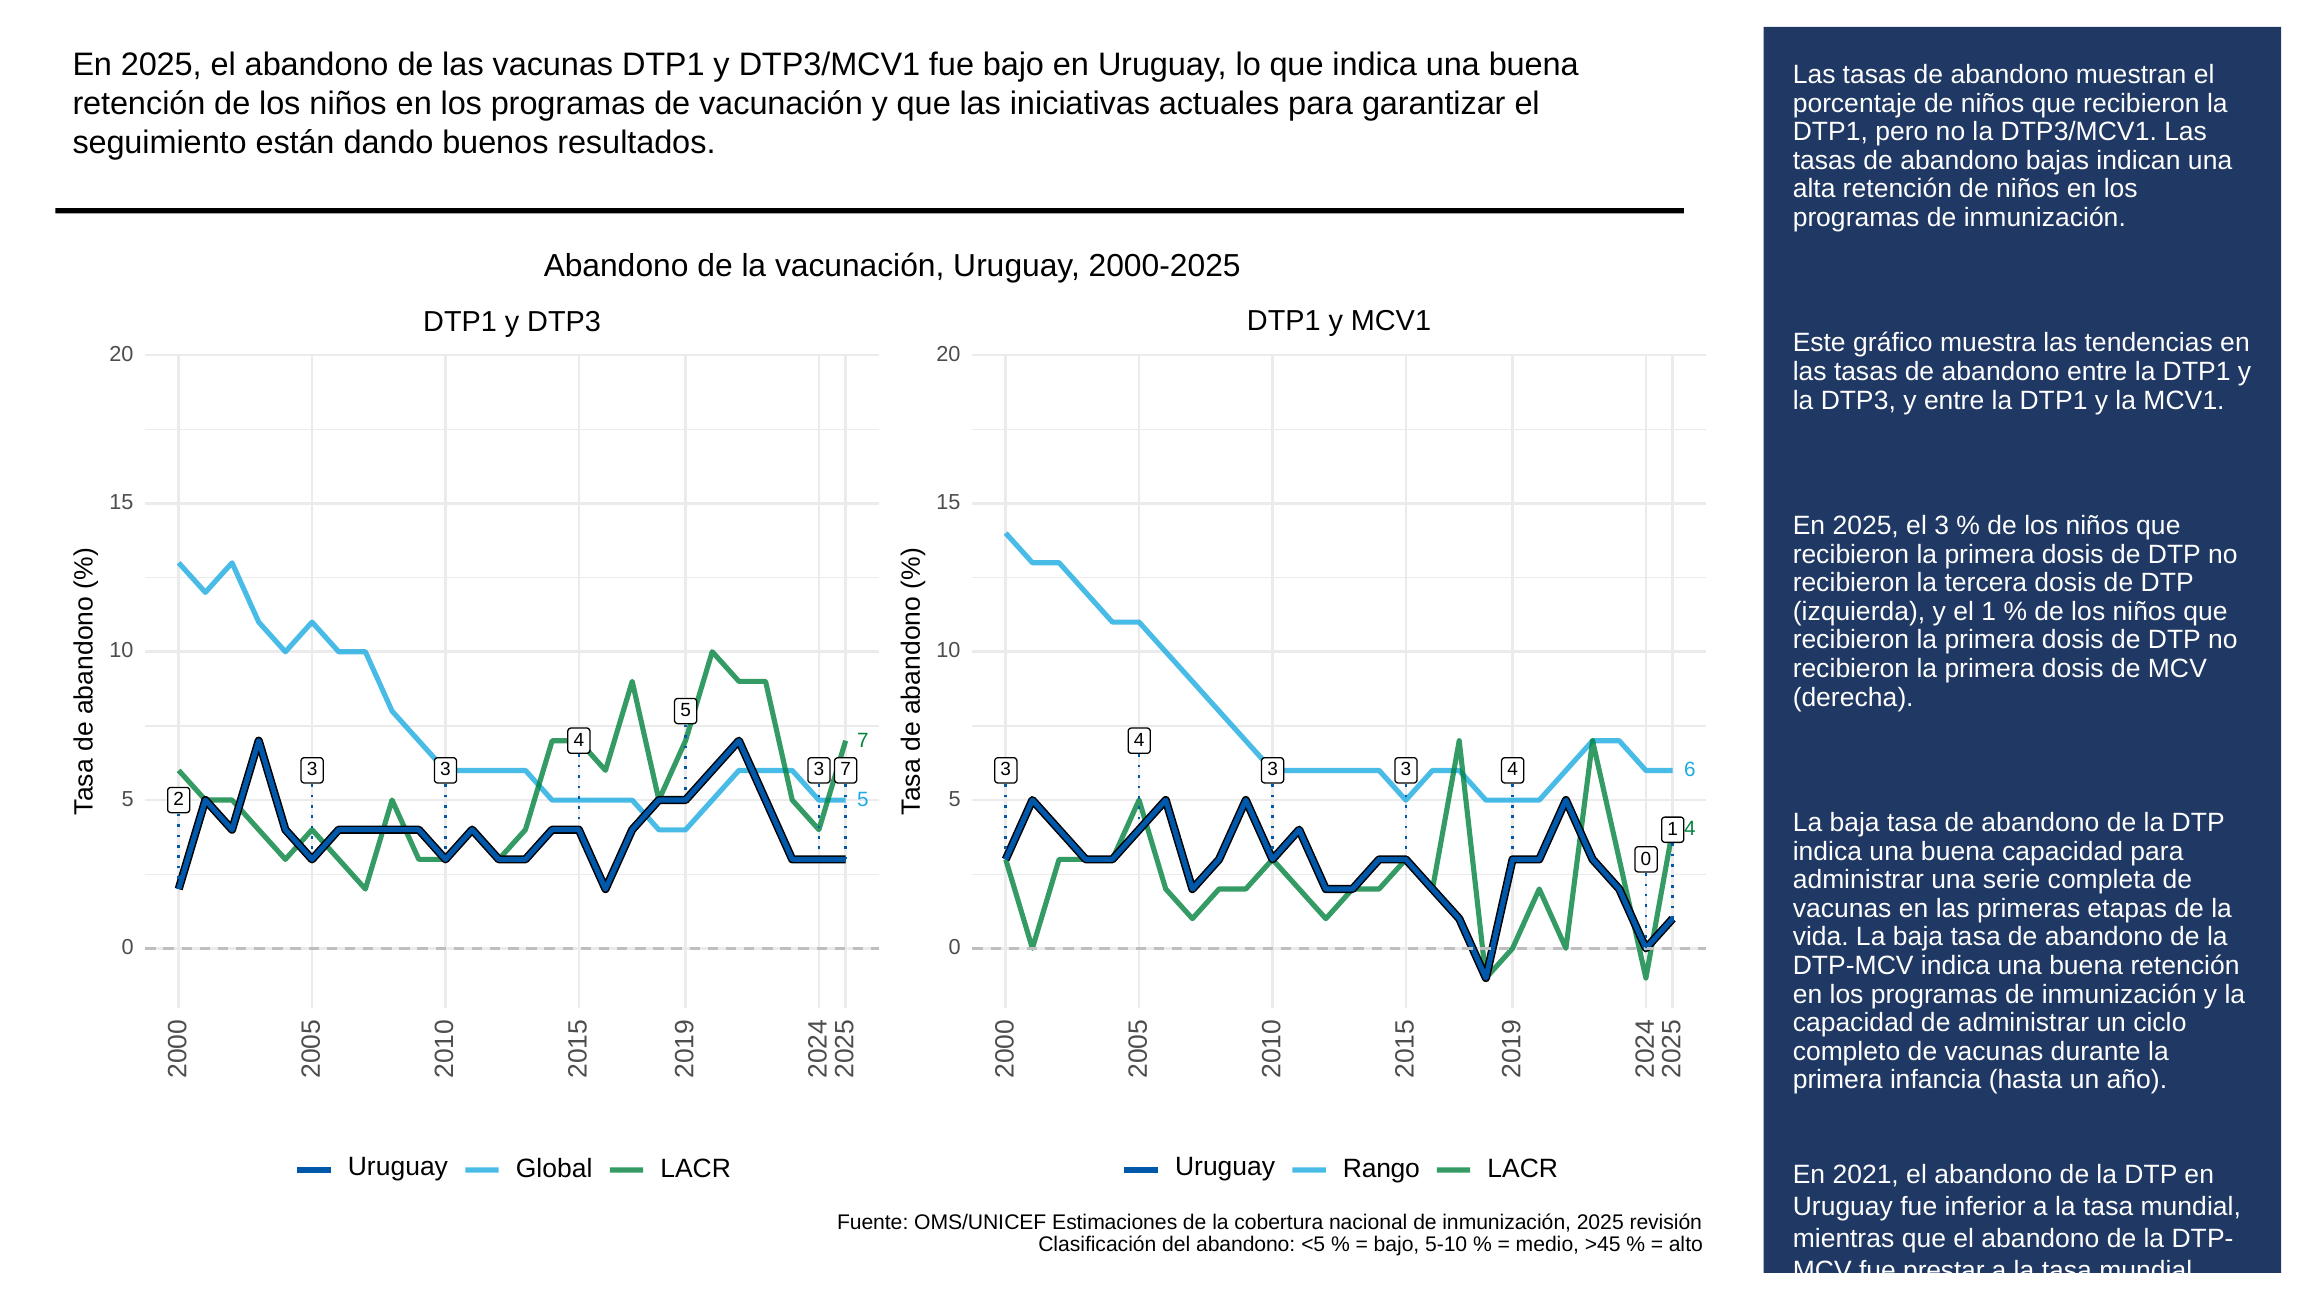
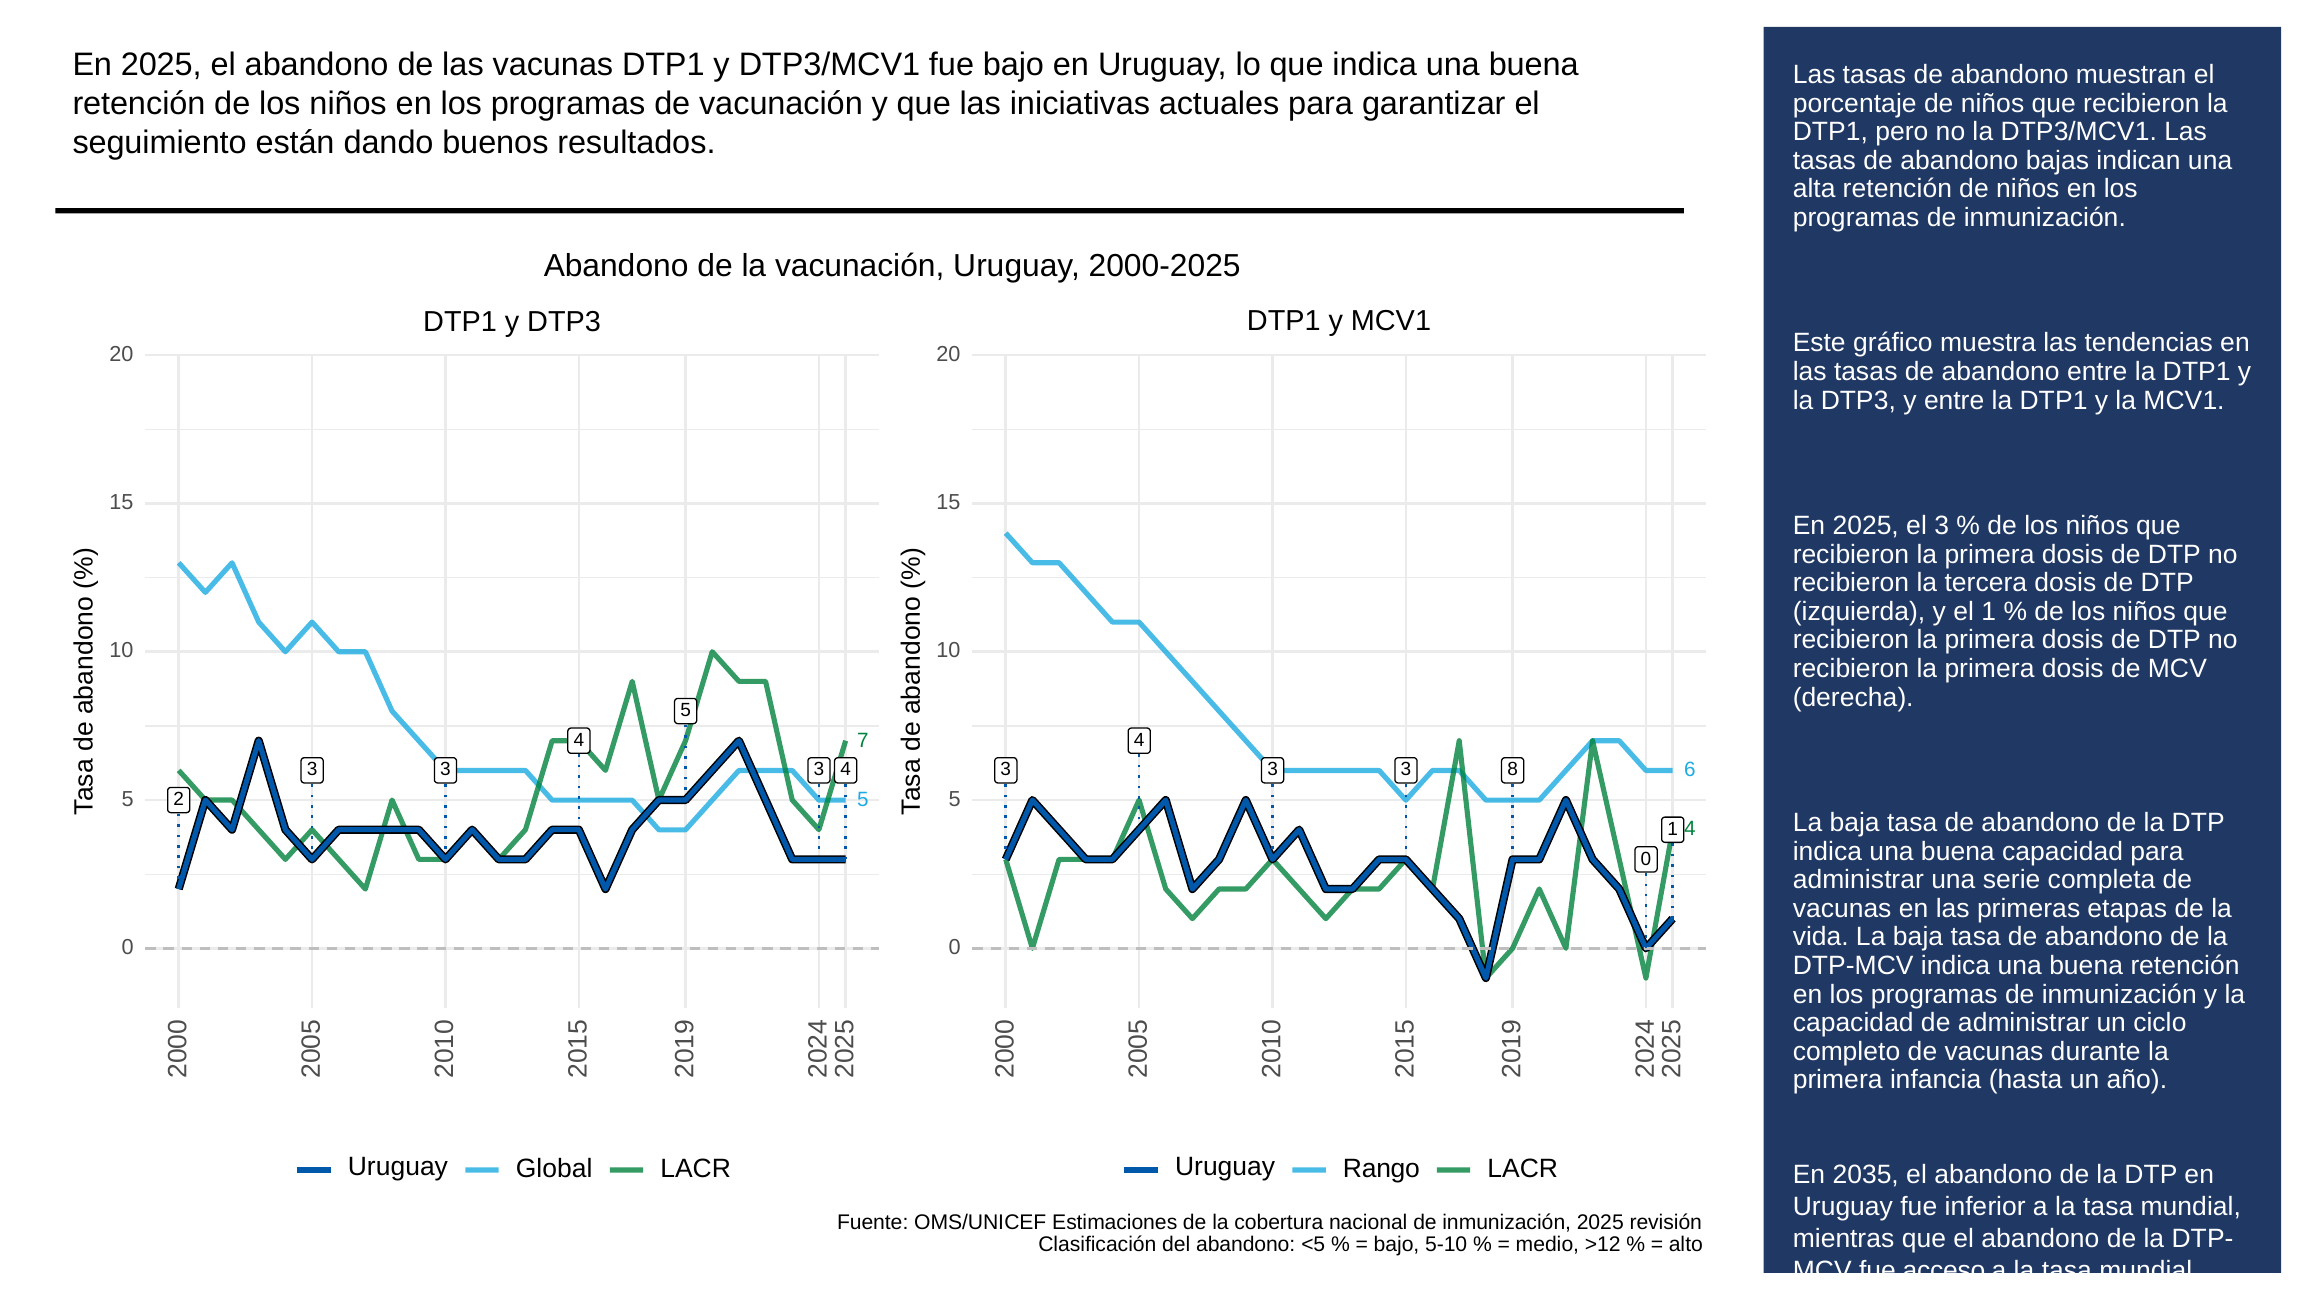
7 at (846, 769): 7 -> 4
4 at (1513, 769): 4 -> 8
2021: 2021 -> 2035
>45: >45 -> >12
prestar: prestar -> acceso
